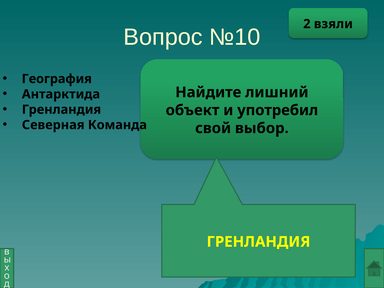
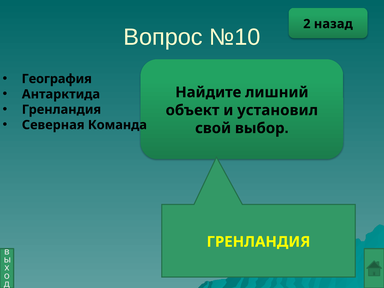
взяли: взяли -> назад
употребил: употребил -> установил
